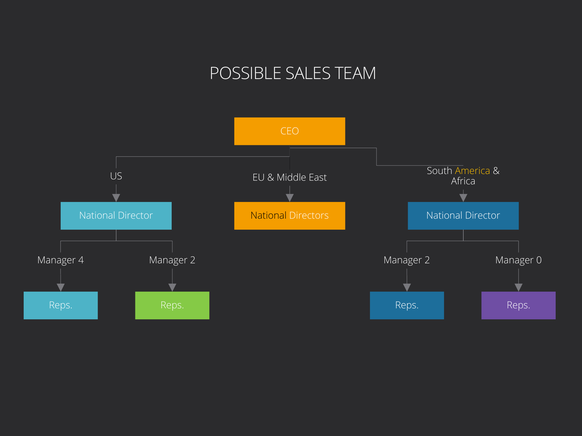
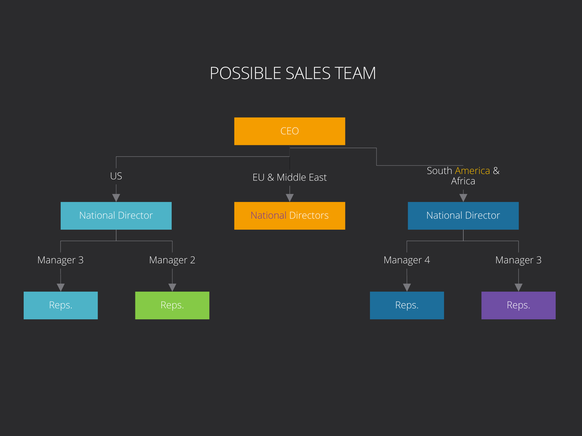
National at (269, 216) colour: black -> purple
4 at (81, 261): 4 -> 3
2 at (427, 261): 2 -> 4
0 at (539, 261): 0 -> 3
